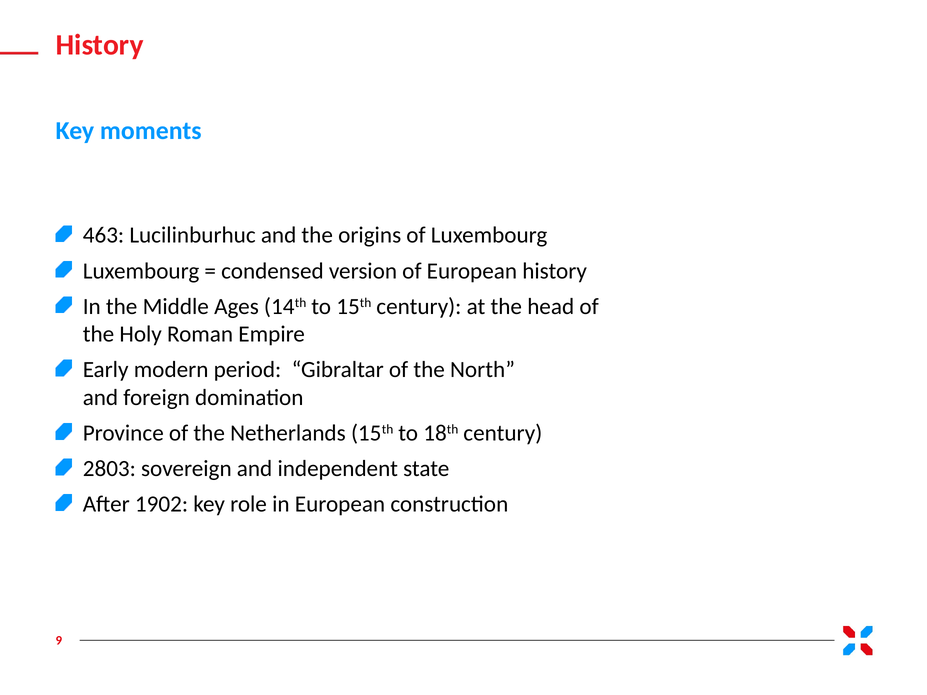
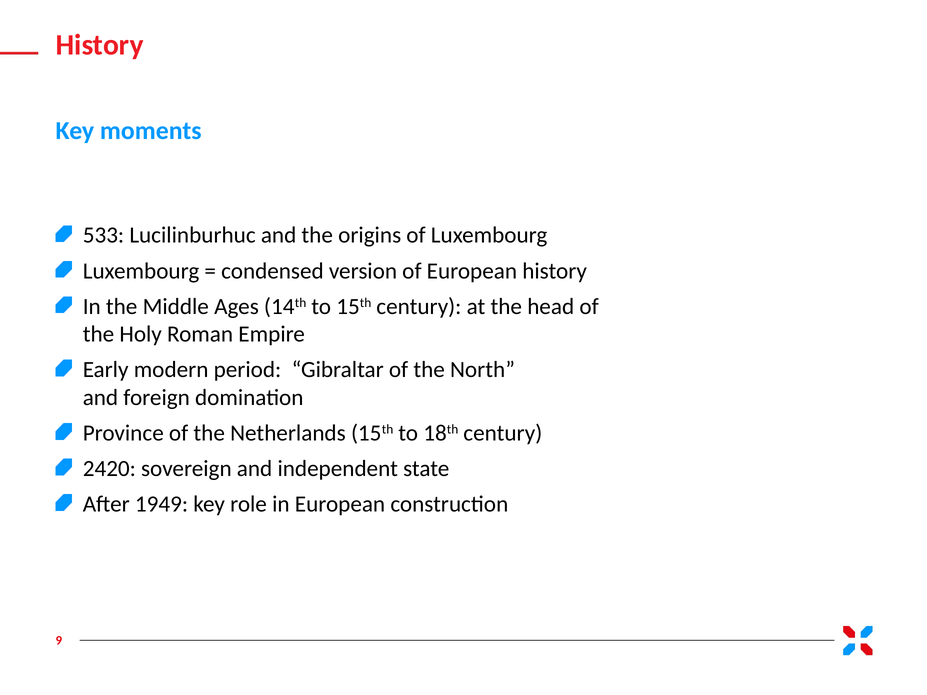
463: 463 -> 533
2803: 2803 -> 2420
1902: 1902 -> 1949
